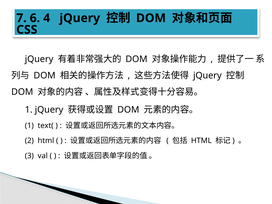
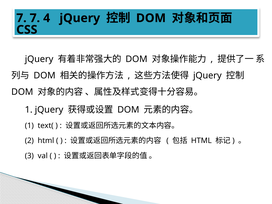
7 6: 6 -> 7
